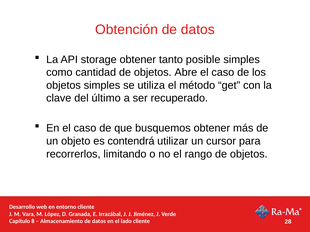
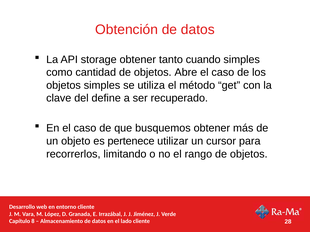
posible: posible -> cuando
último: último -> define
contendrá: contendrá -> pertenece
